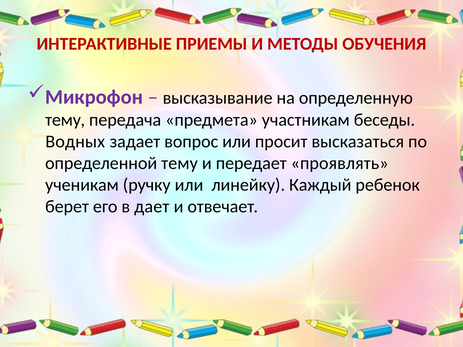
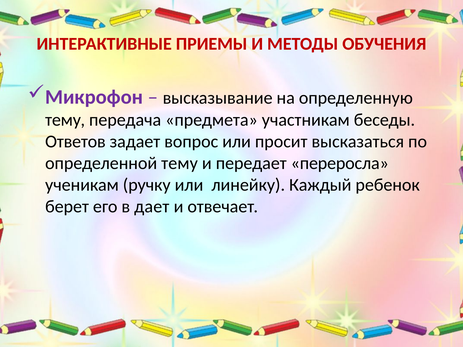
Водных: Водных -> Ответов
проявлять: проявлять -> переросла
